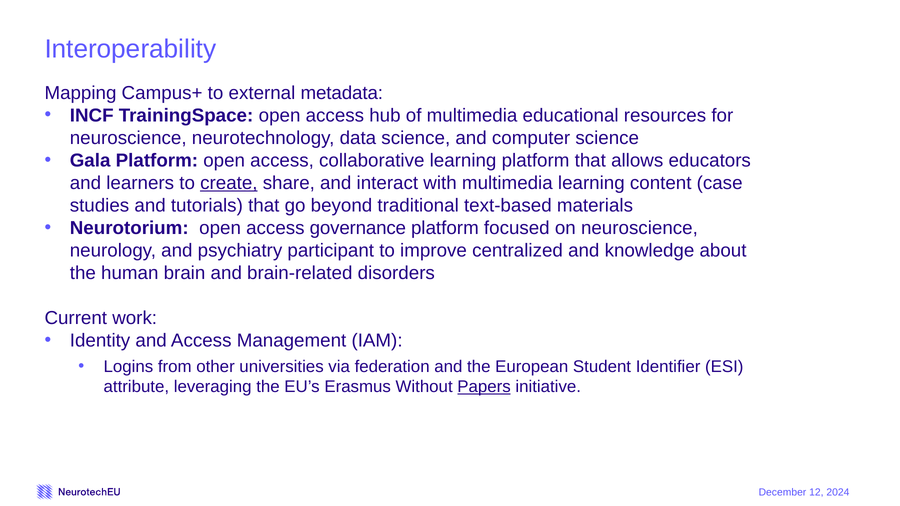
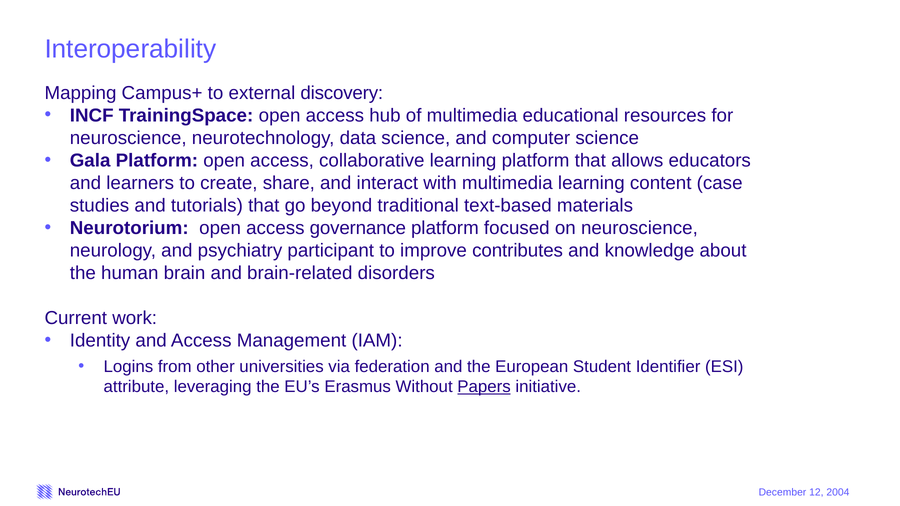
metadata: metadata -> discovery
create underline: present -> none
centralized: centralized -> contributes
2024: 2024 -> 2004
